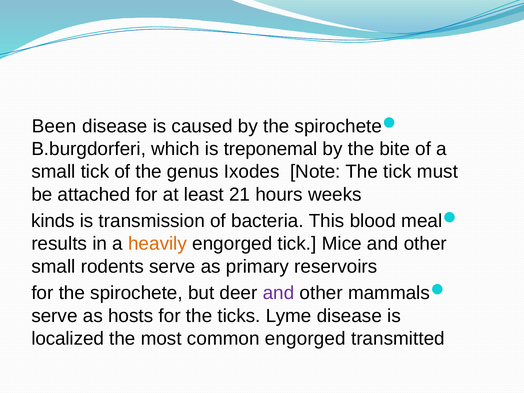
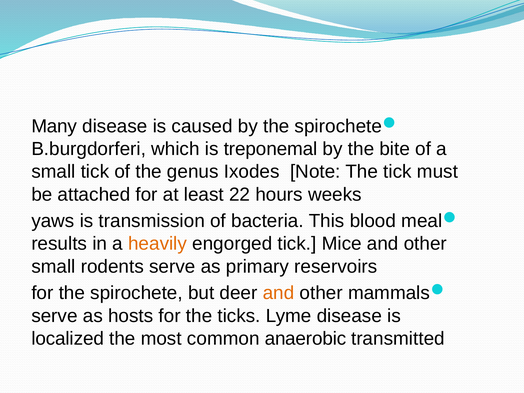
Been: Been -> Many
21: 21 -> 22
kinds: kinds -> yaws
and at (279, 293) colour: purple -> orange
common engorged: engorged -> anaerobic
